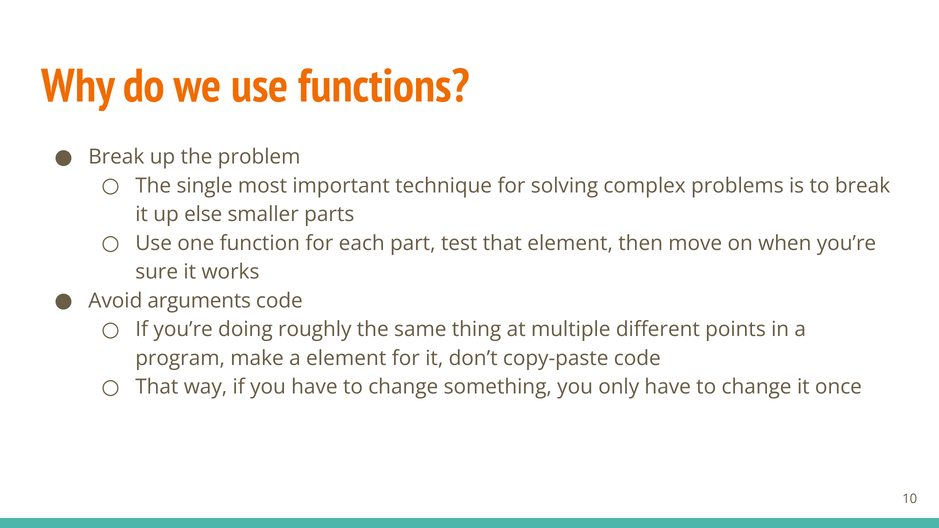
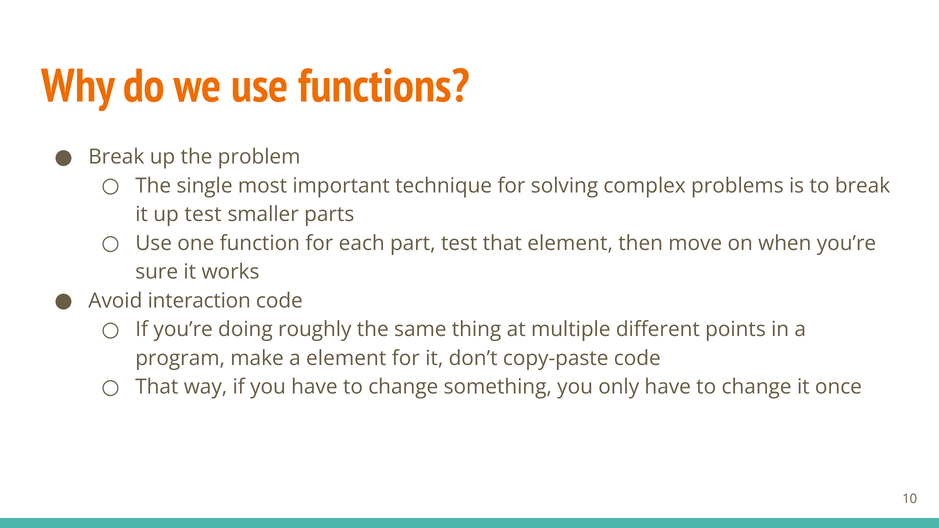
up else: else -> test
arguments: arguments -> interaction
